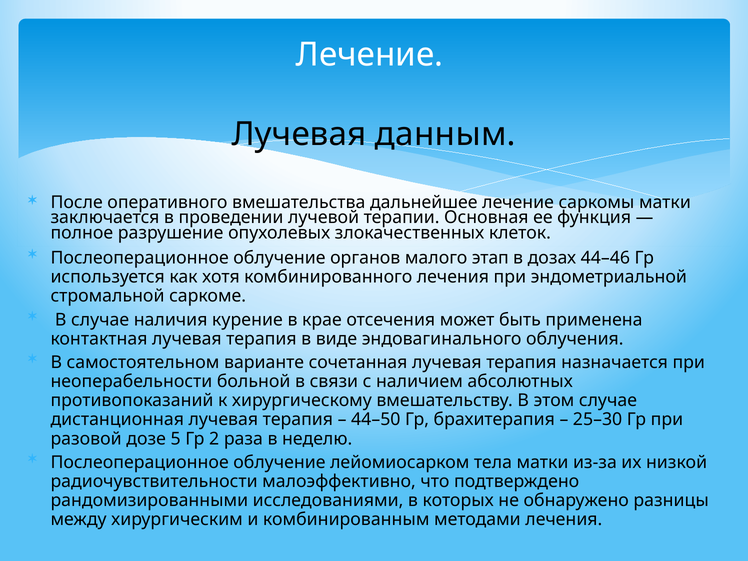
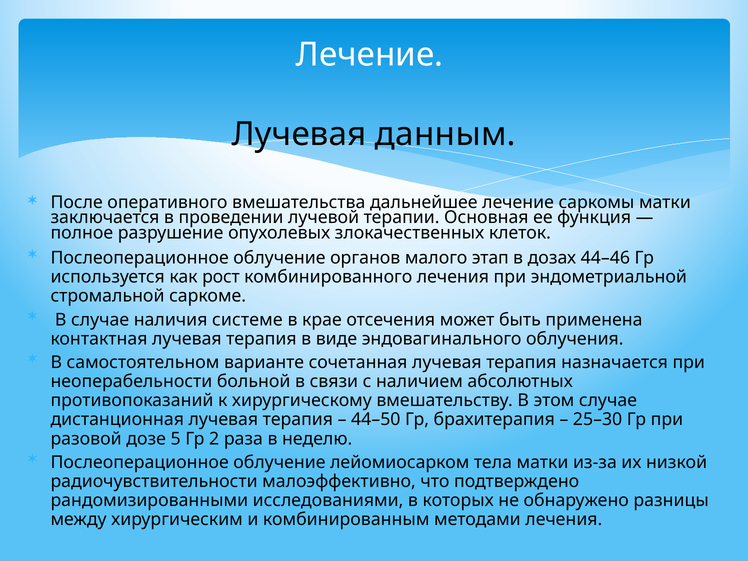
хотя: хотя -> рост
курение: курение -> системе
